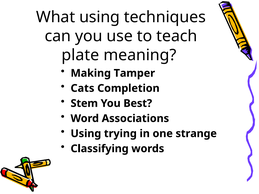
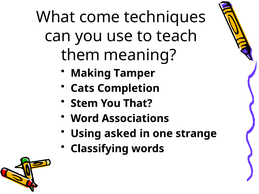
What using: using -> come
plate: plate -> them
Best: Best -> That
trying: trying -> asked
